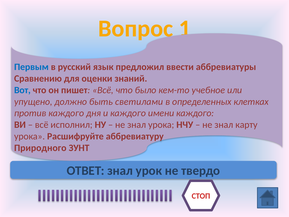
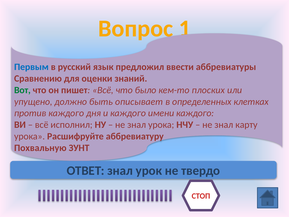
Вот colour: blue -> green
учебное: учебное -> плоских
светилами: светилами -> описывает
Природного: Природного -> Похвальную
